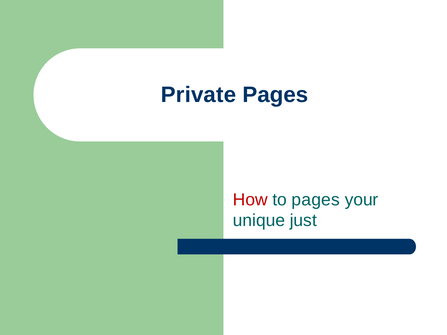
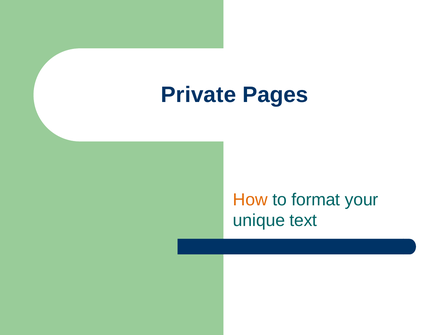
How colour: red -> orange
to pages: pages -> format
just: just -> text
